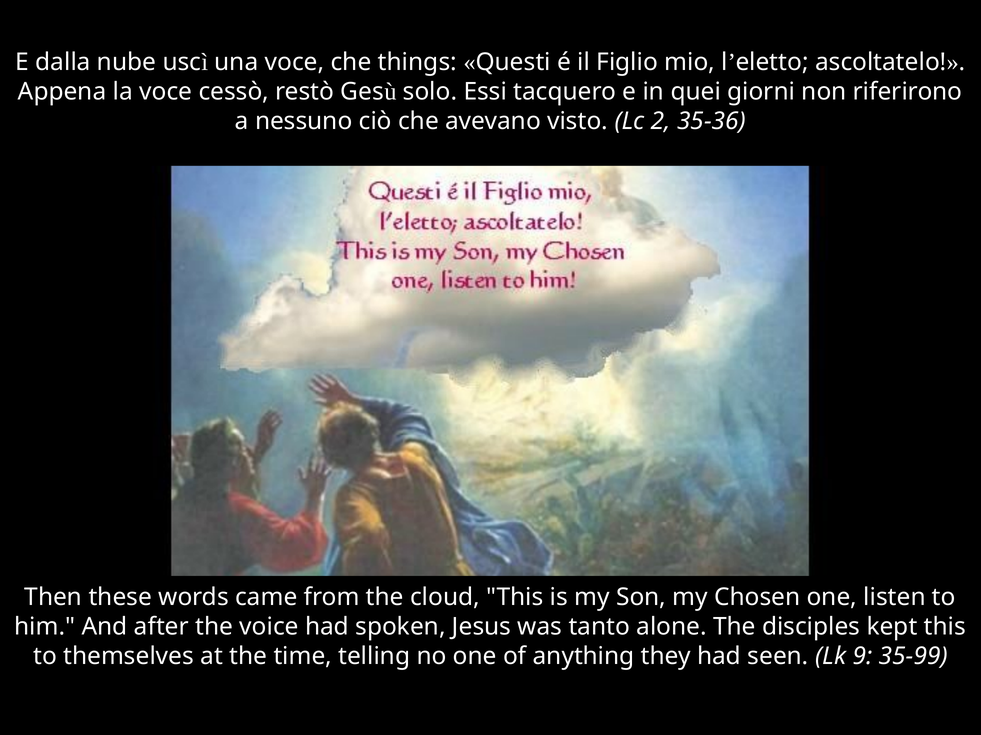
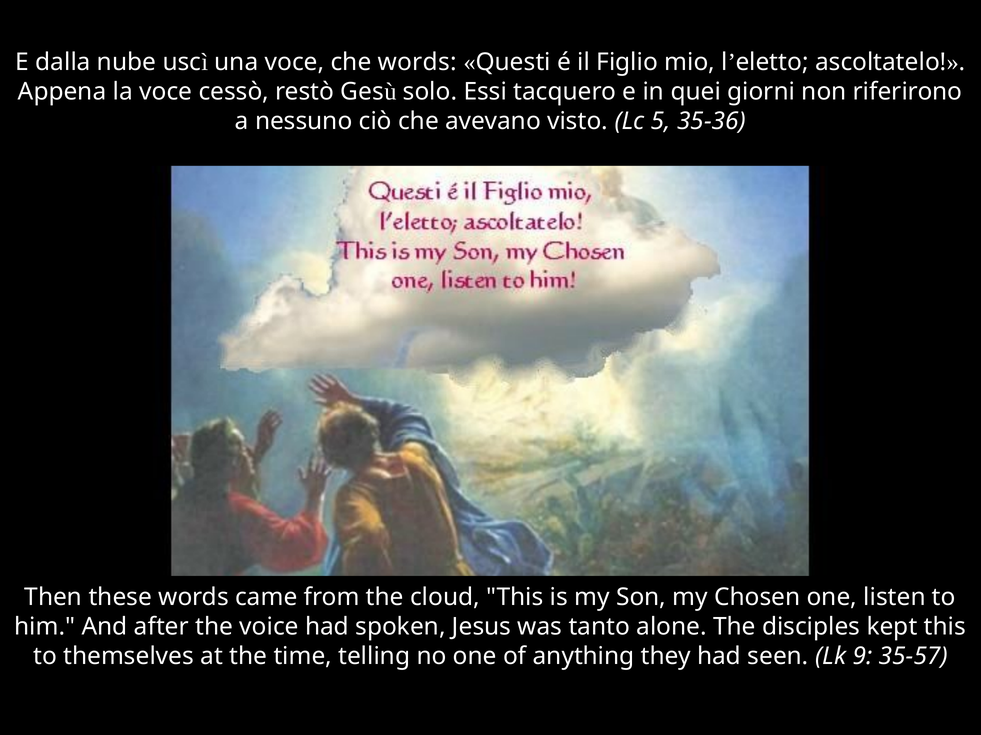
che things: things -> words
2: 2 -> 5
35-99: 35-99 -> 35-57
